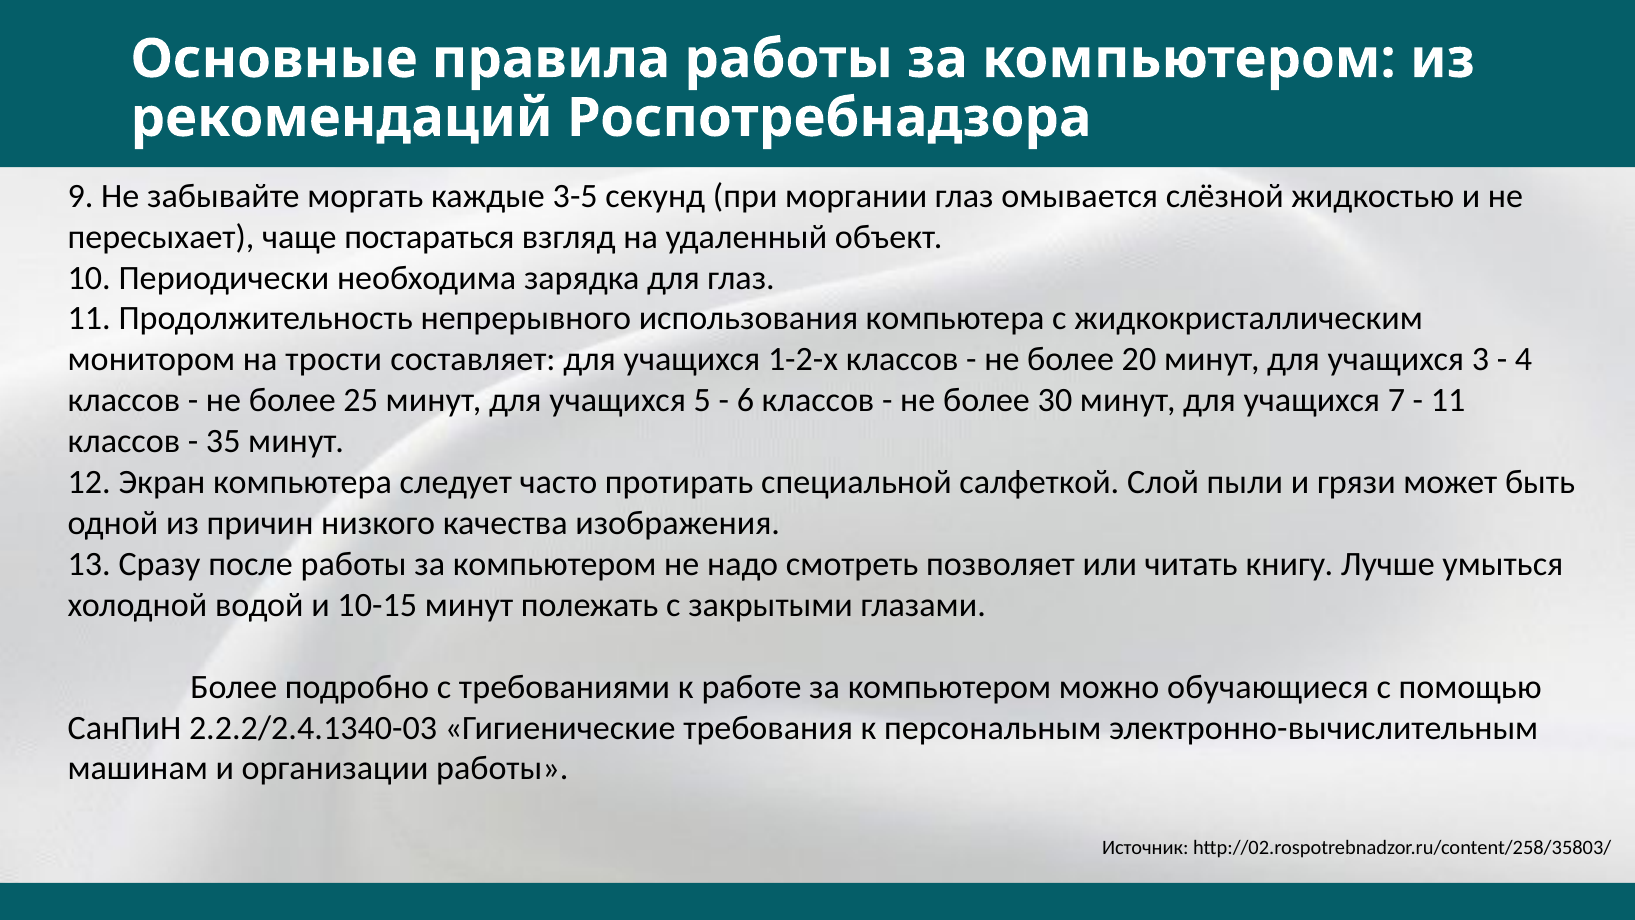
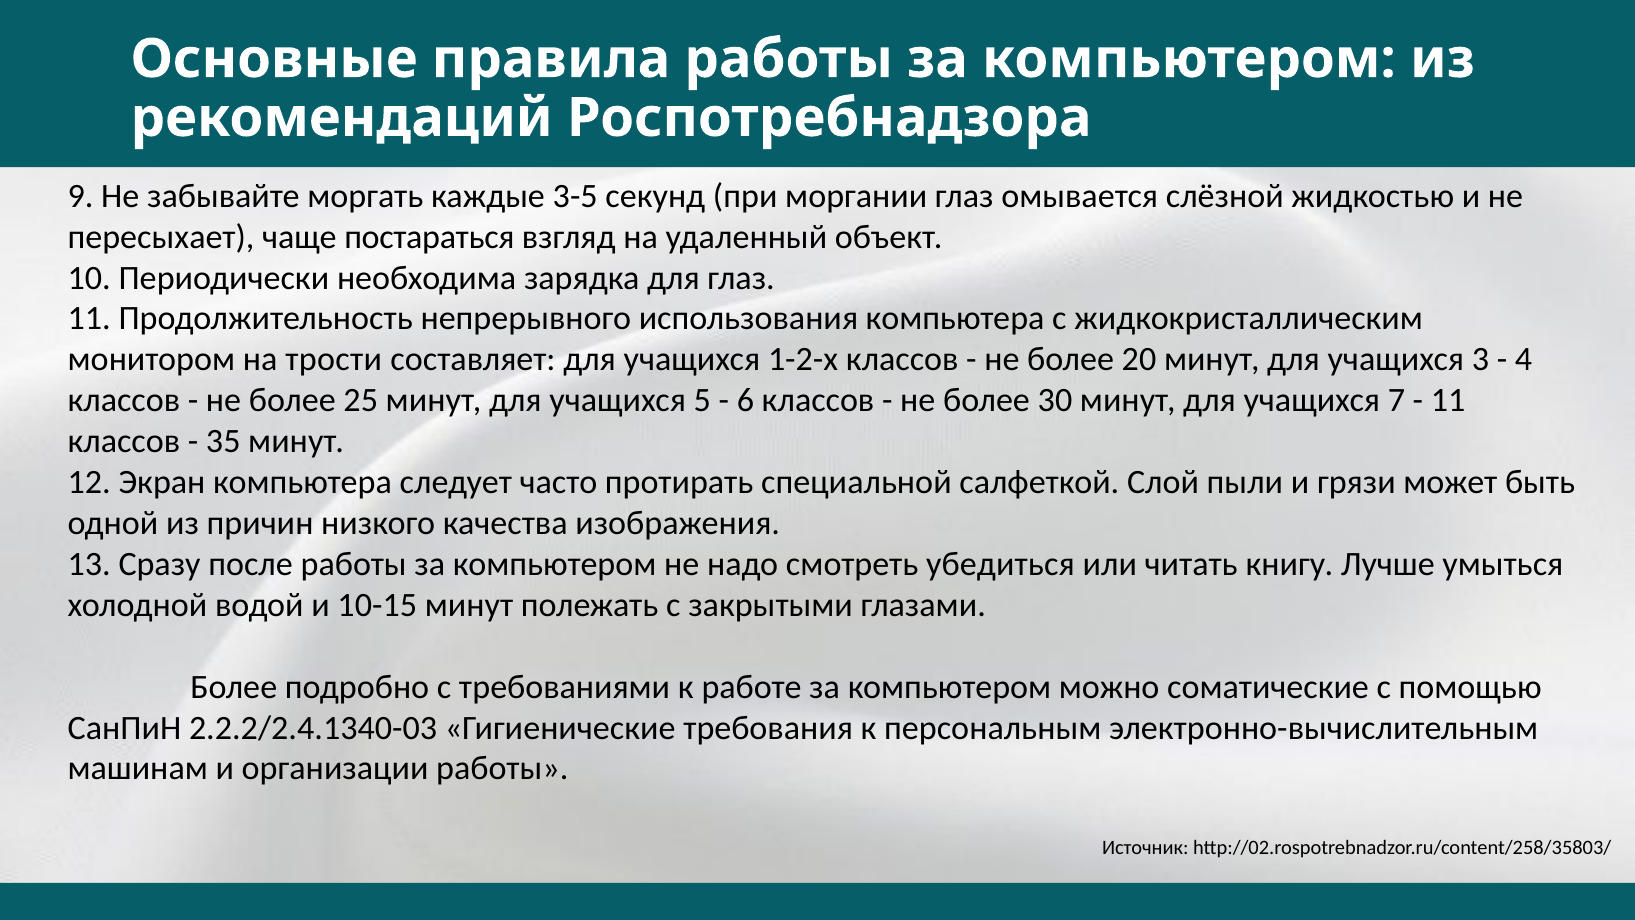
позволяет: позволяет -> убедиться
обучающиеся: обучающиеся -> соматические
